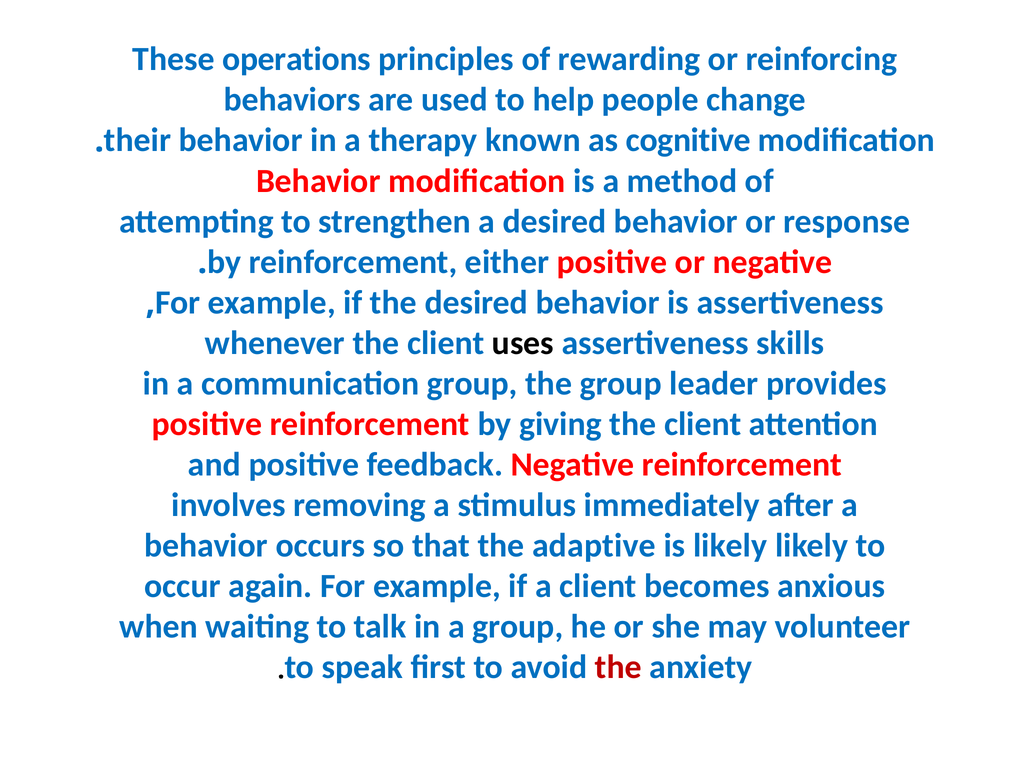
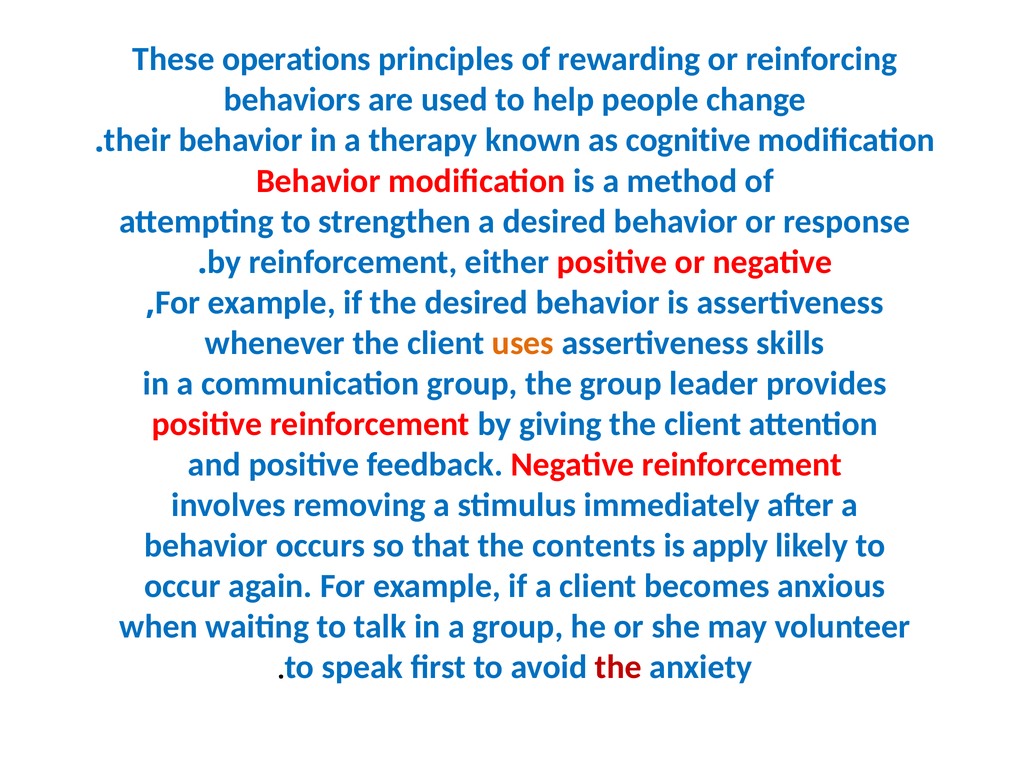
uses colour: black -> orange
adaptive: adaptive -> contents
is likely: likely -> apply
